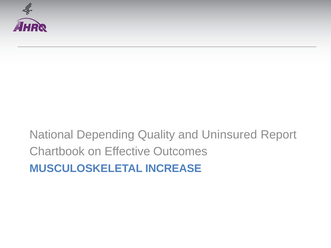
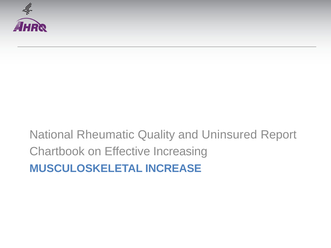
Depending: Depending -> Rheumatic
Outcomes: Outcomes -> Increasing
